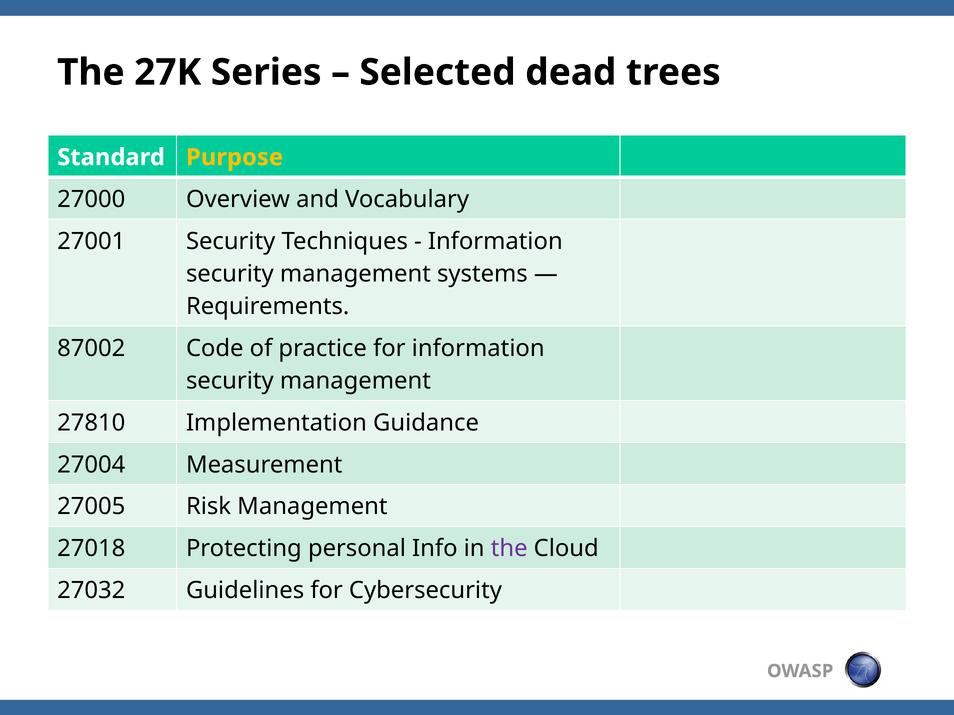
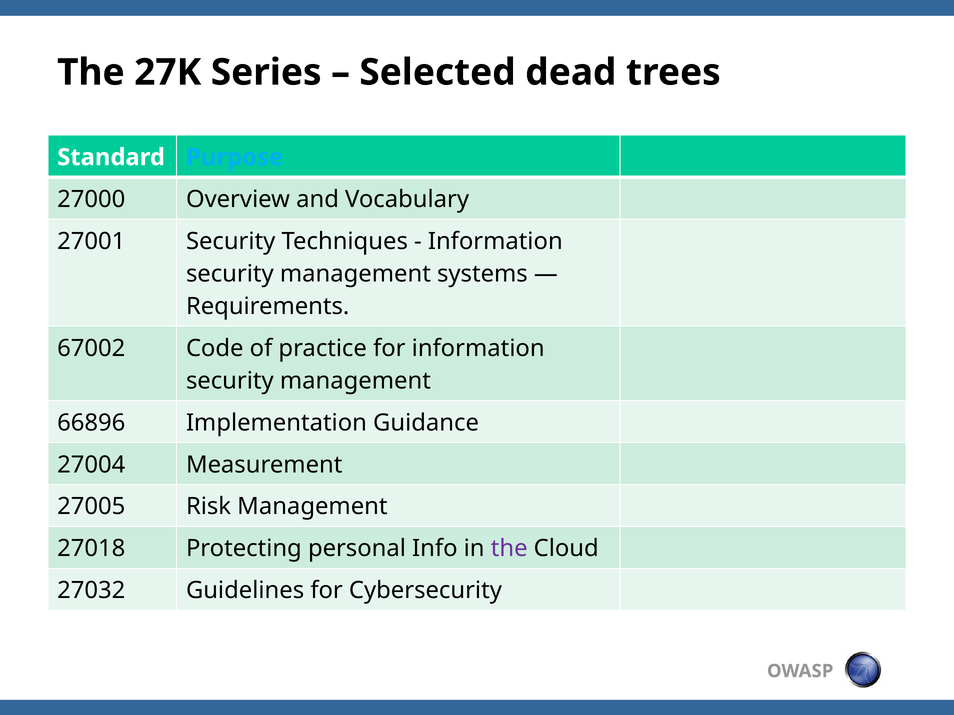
Purpose colour: yellow -> light blue
87002: 87002 -> 67002
27810: 27810 -> 66896
